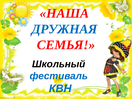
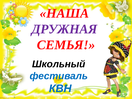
ДРУЖНАЯ colour: blue -> purple
